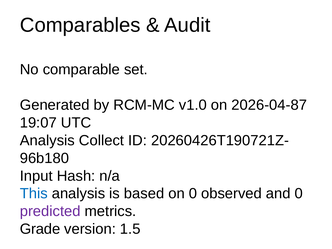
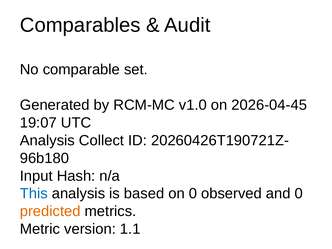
2026-04-87: 2026-04-87 -> 2026-04-45
predicted colour: purple -> orange
Grade: Grade -> Metric
1.5: 1.5 -> 1.1
